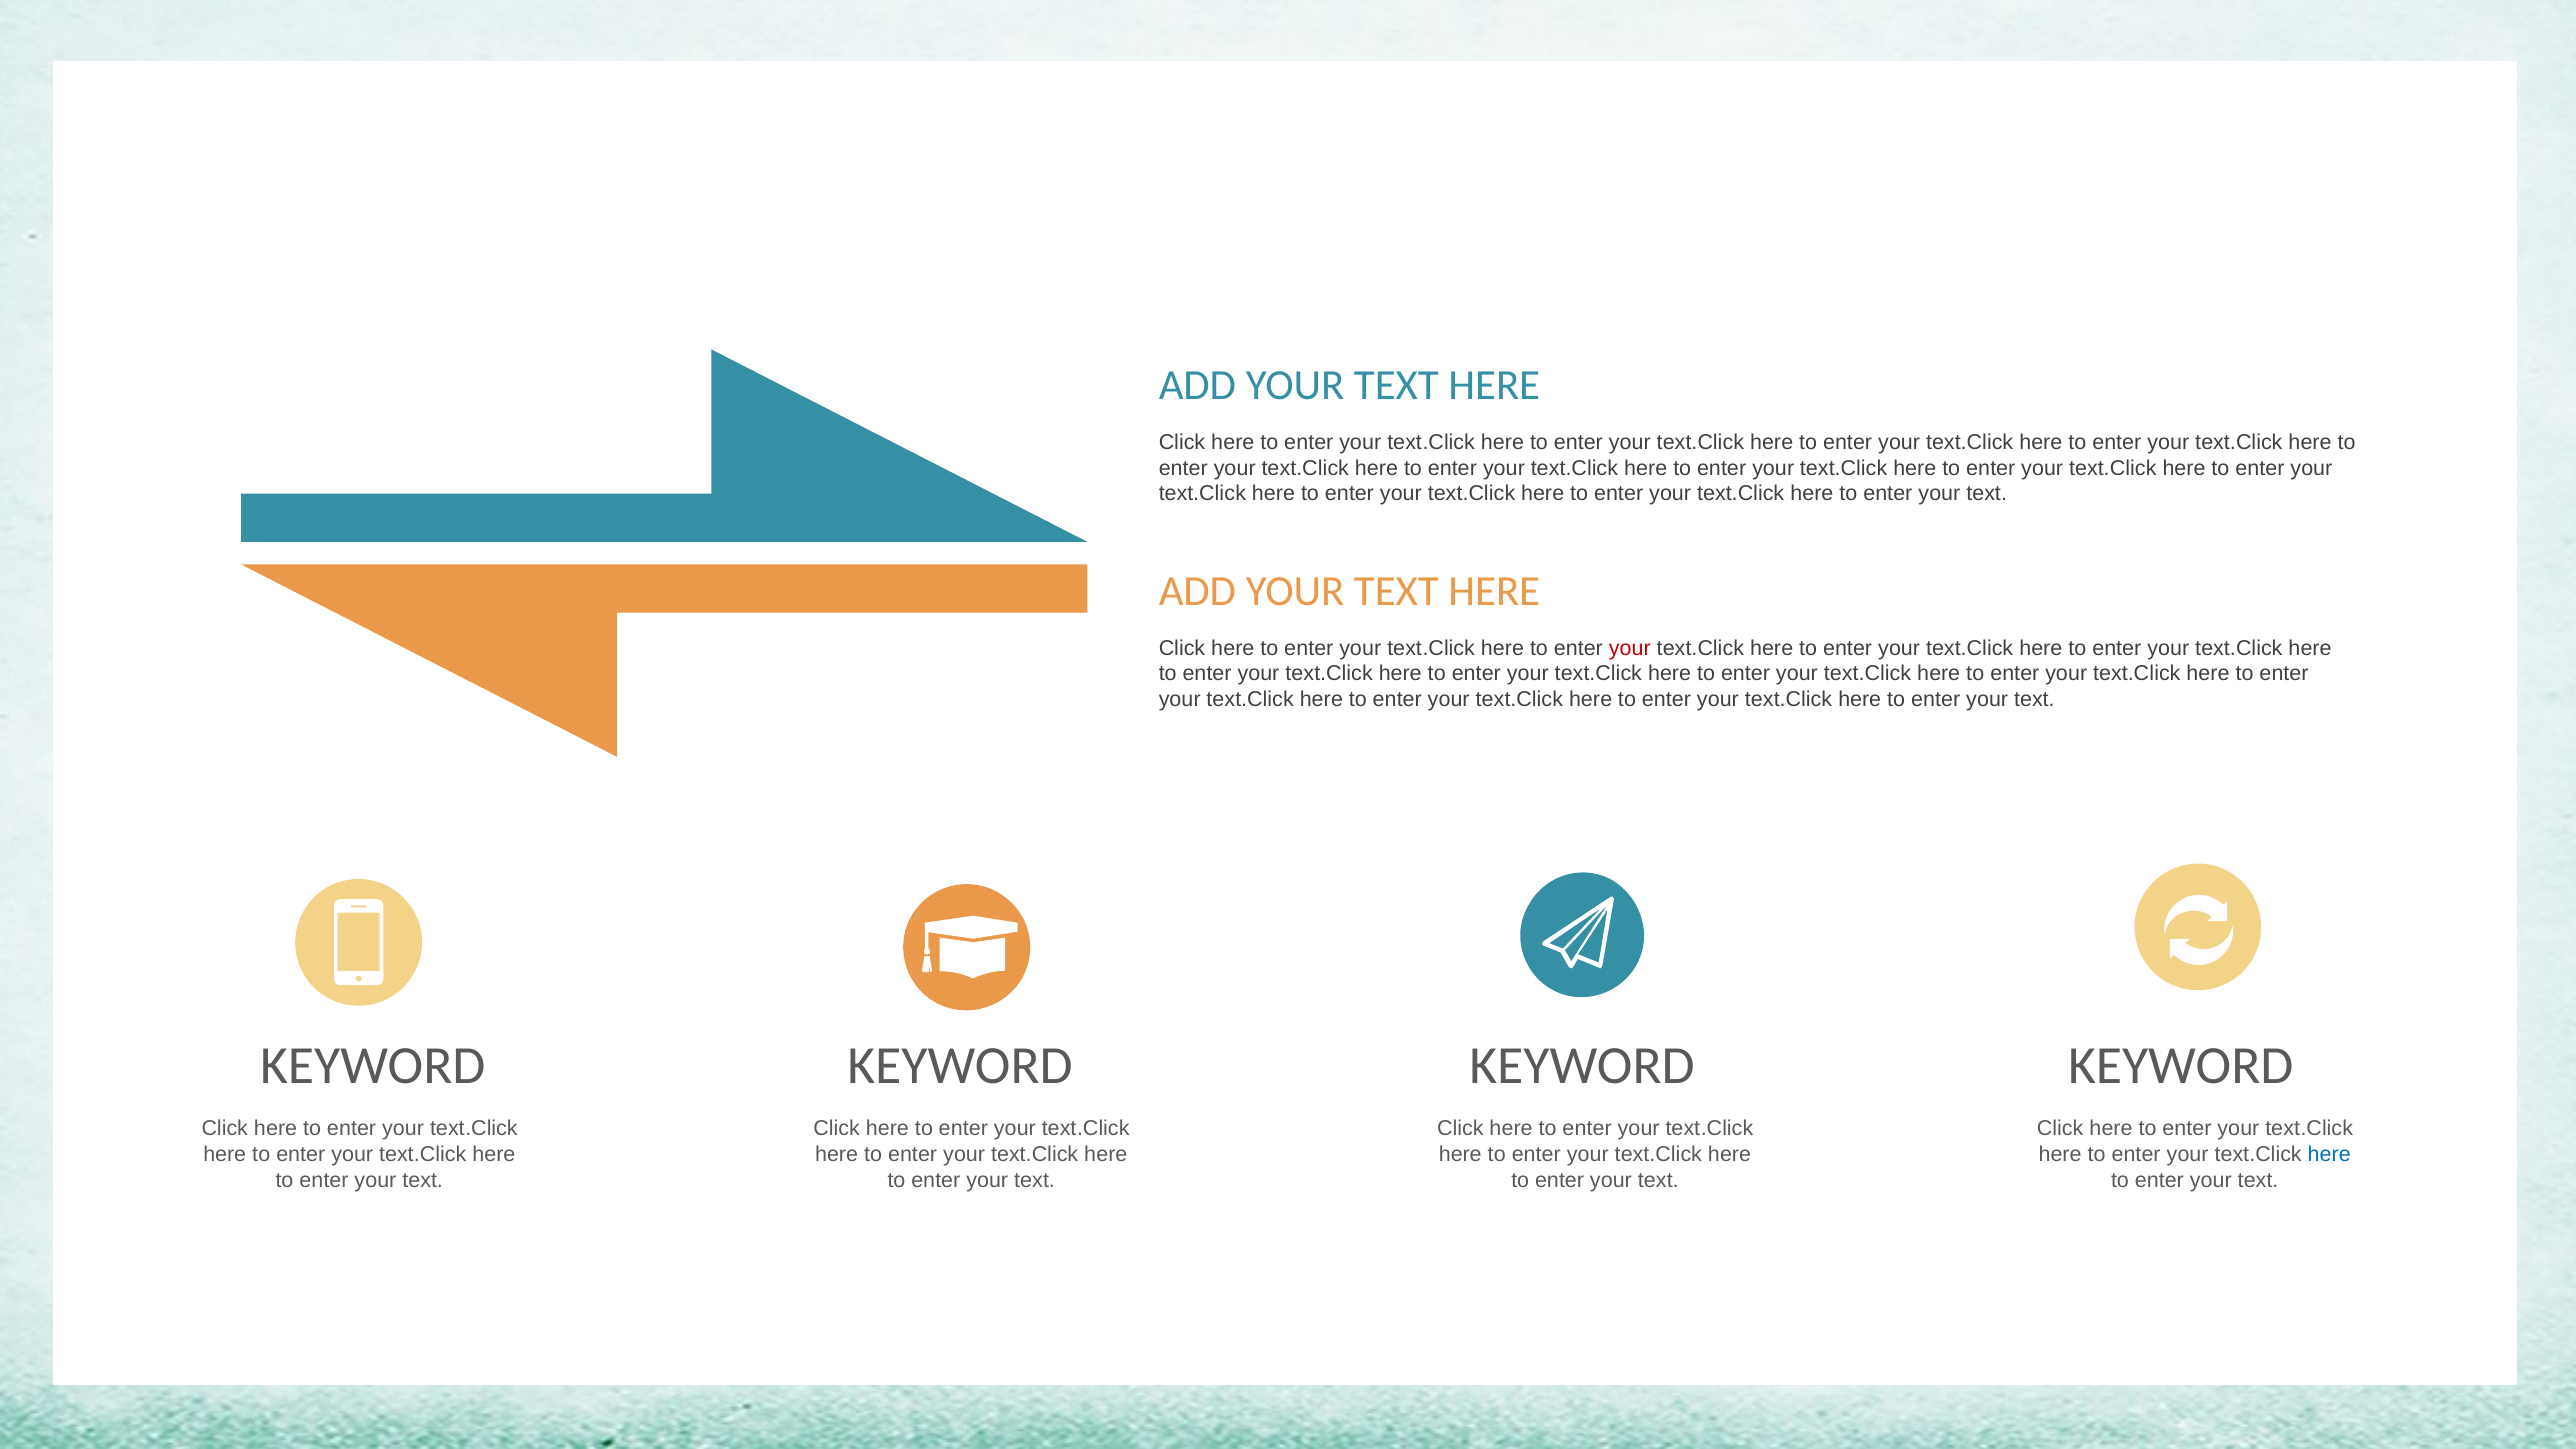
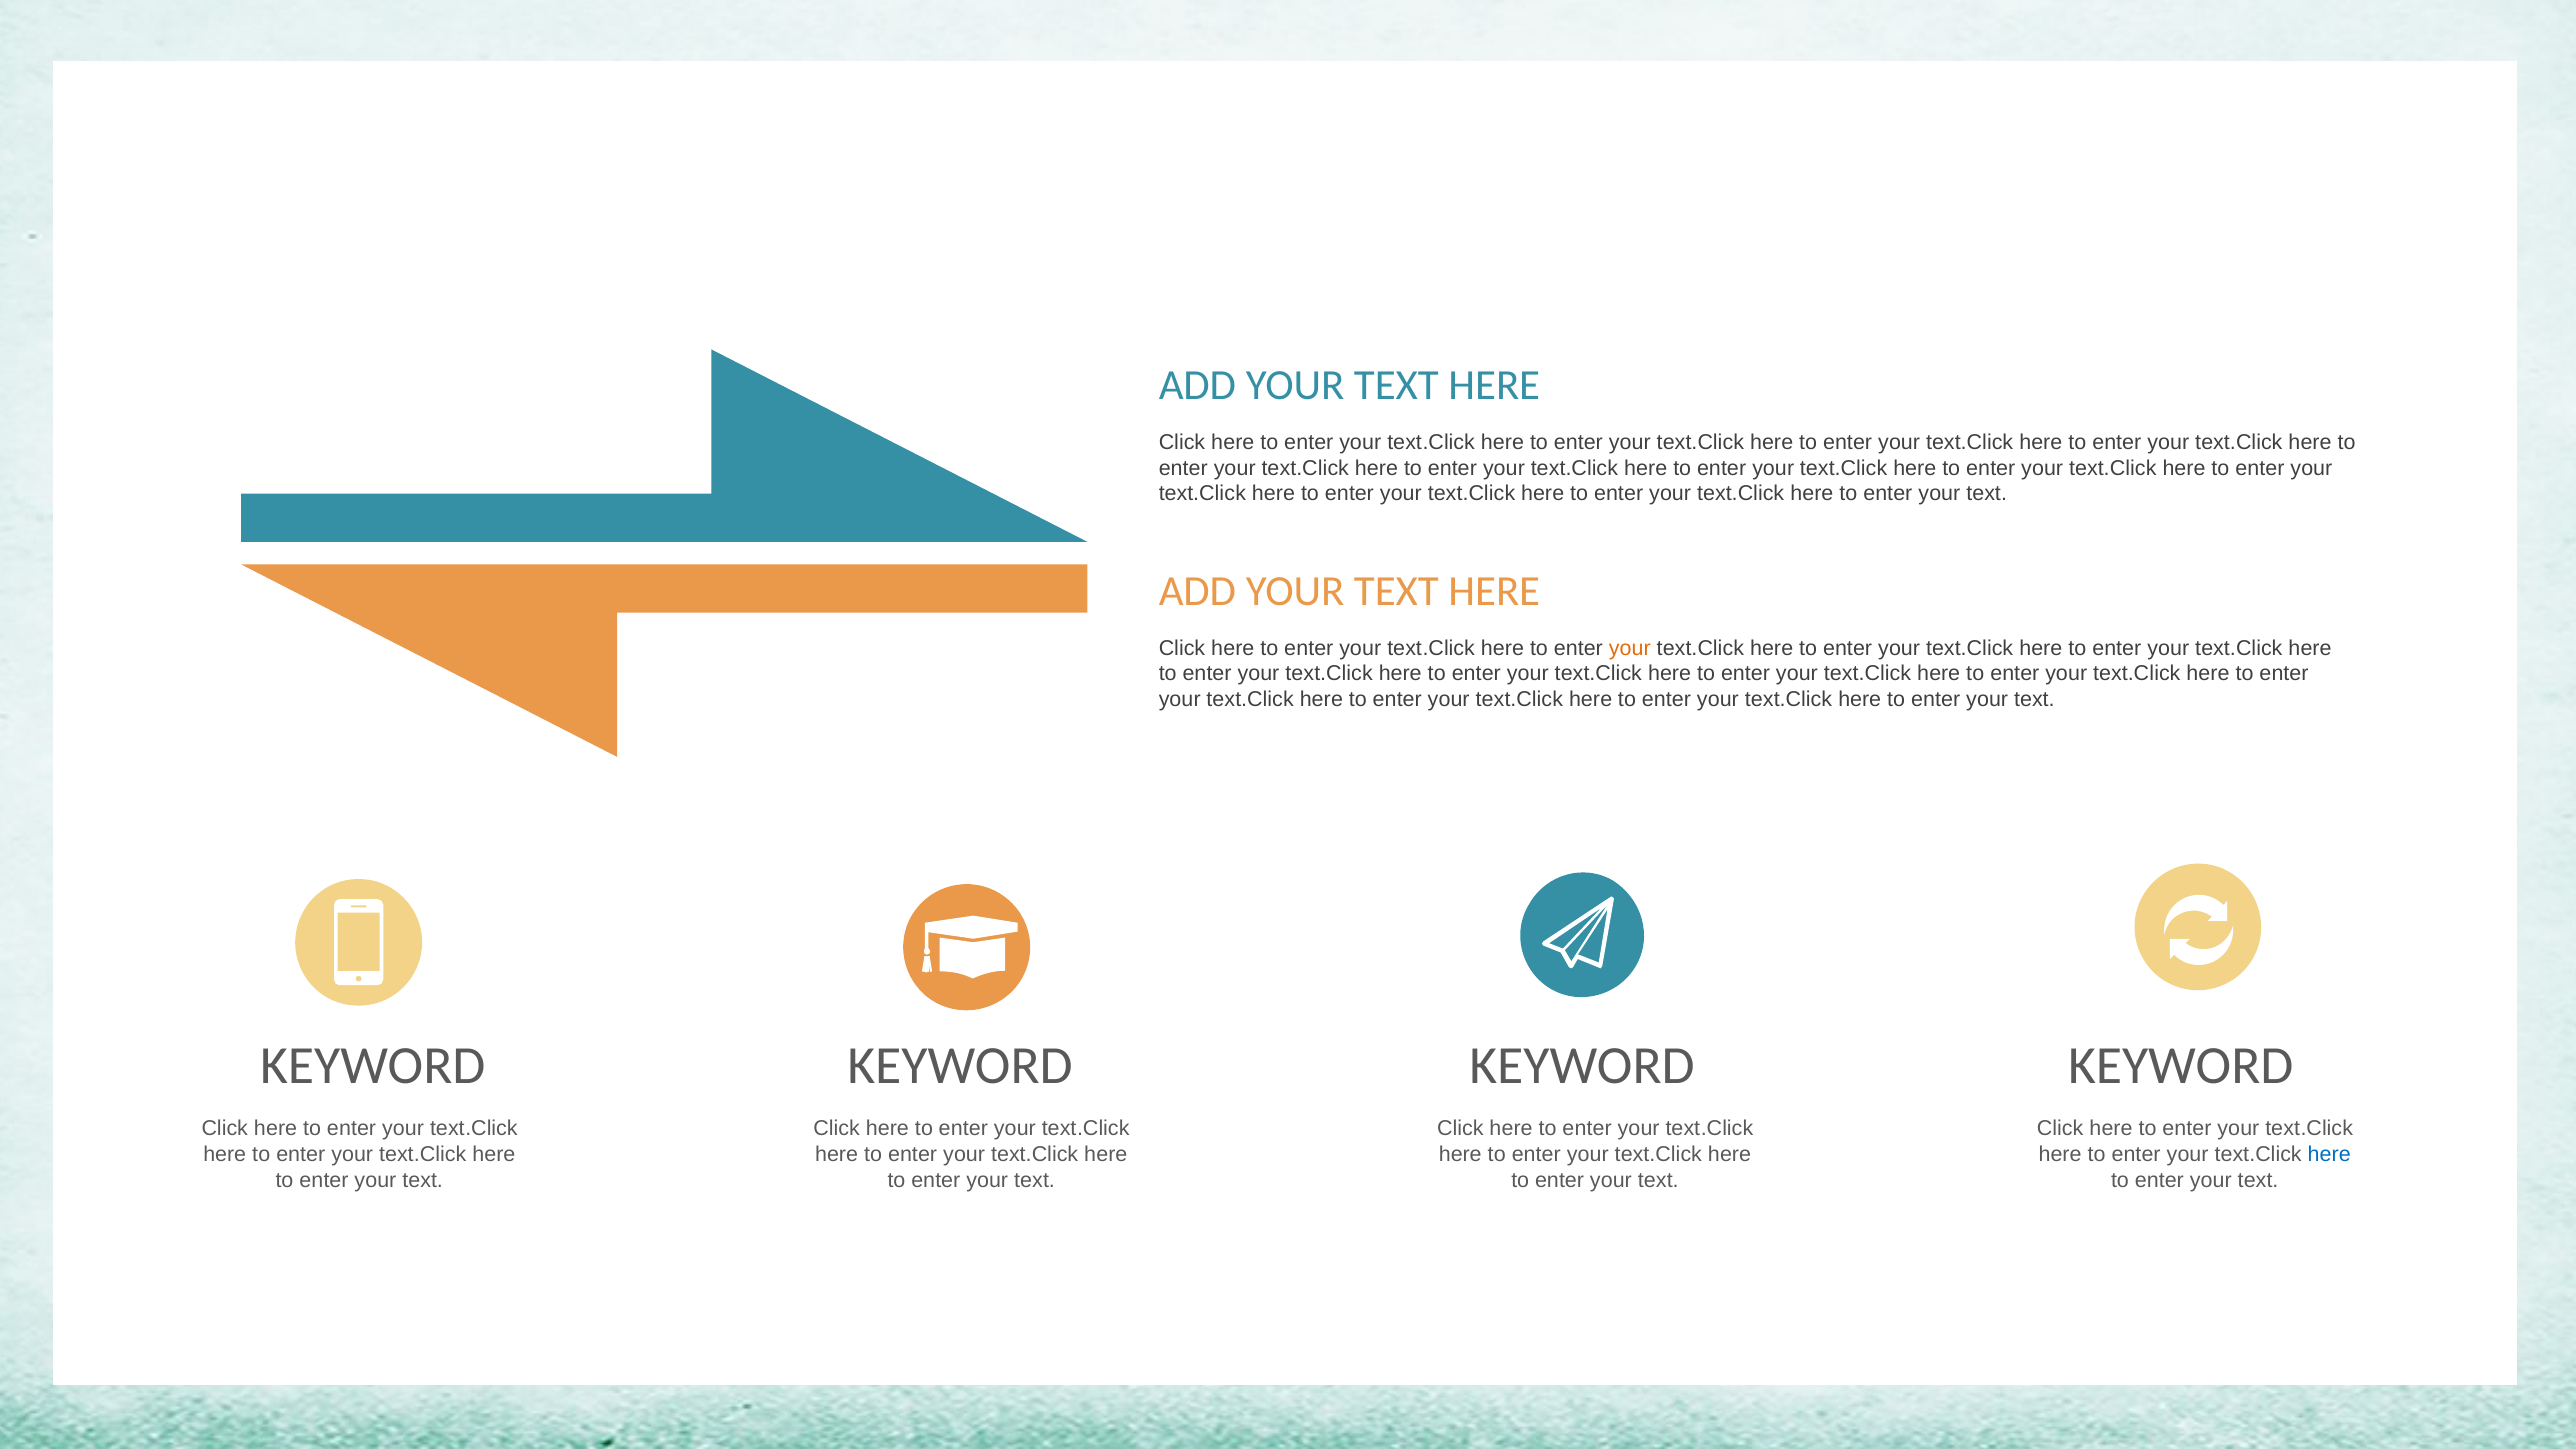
your at (1630, 648) colour: red -> orange
